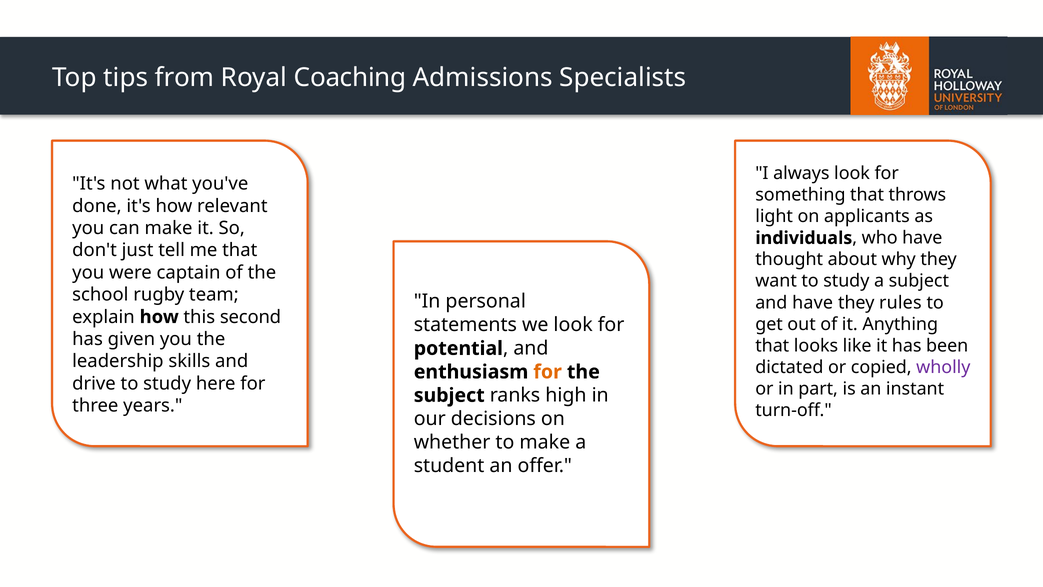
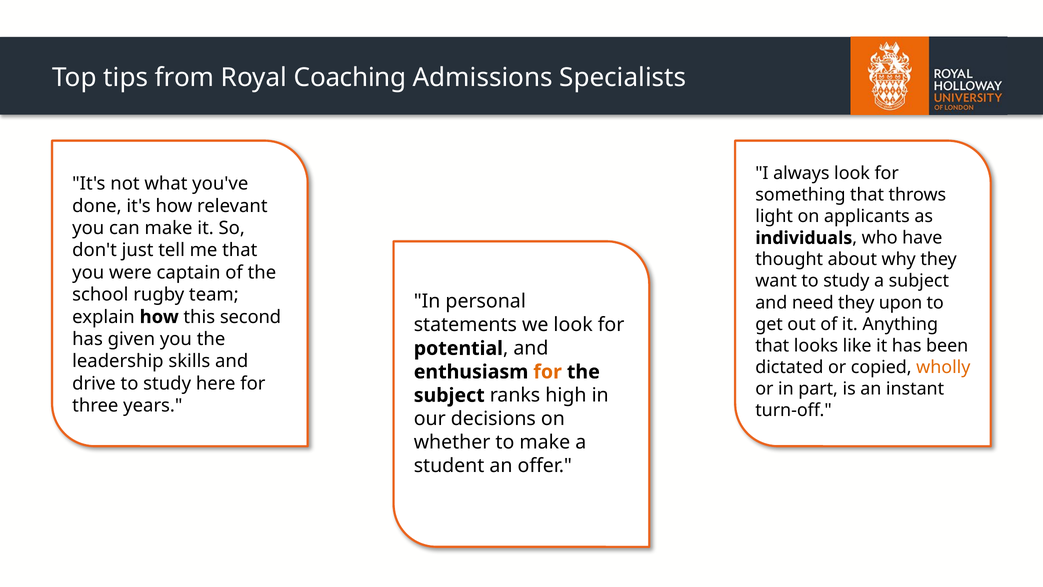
and have: have -> need
rules: rules -> upon
wholly colour: purple -> orange
